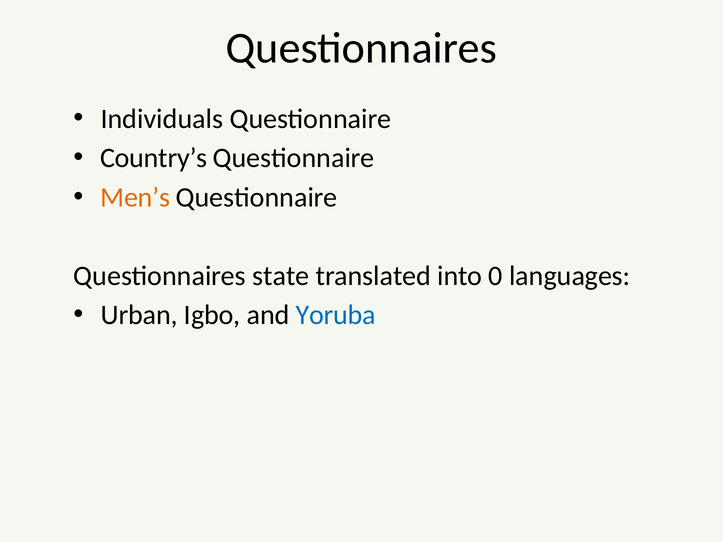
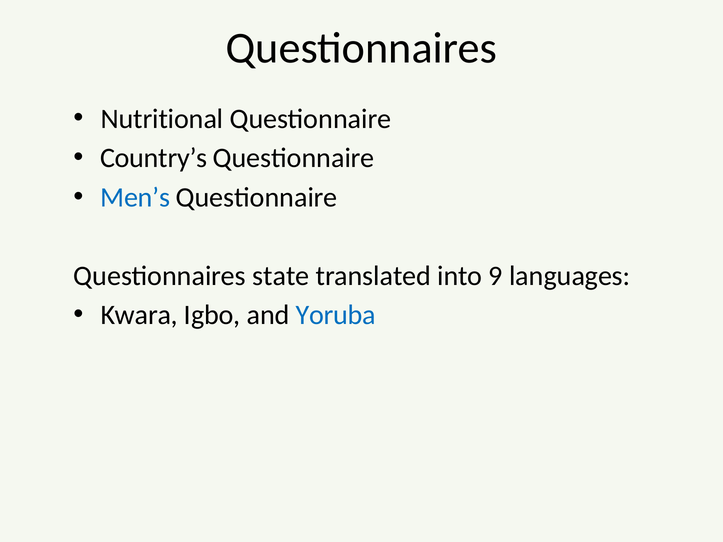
Individuals: Individuals -> Nutritional
Men’s colour: orange -> blue
0: 0 -> 9
Urban: Urban -> Kwara
